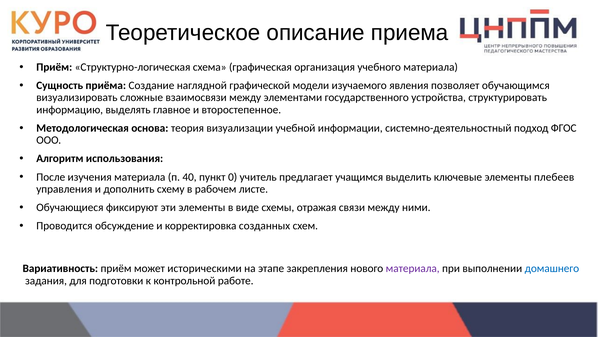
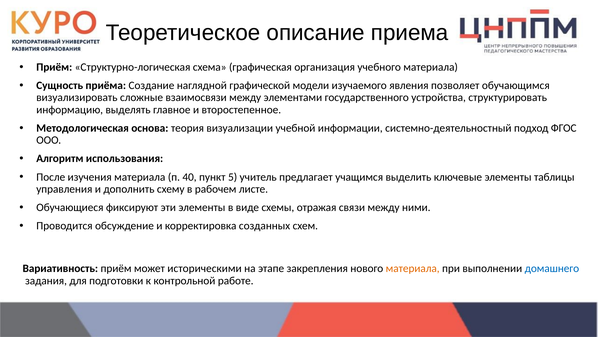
0: 0 -> 5
плебеев: плебеев -> таблицы
материала at (413, 268) colour: purple -> orange
